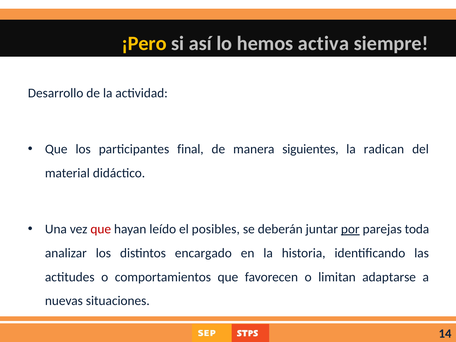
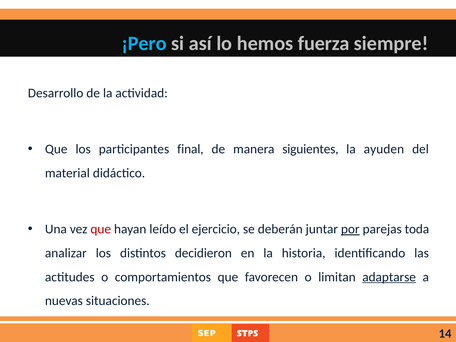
¡Pero colour: yellow -> light blue
activa: activa -> fuerza
radican: radican -> ayuden
posibles: posibles -> ejercicio
encargado: encargado -> decidieron
adaptarse underline: none -> present
